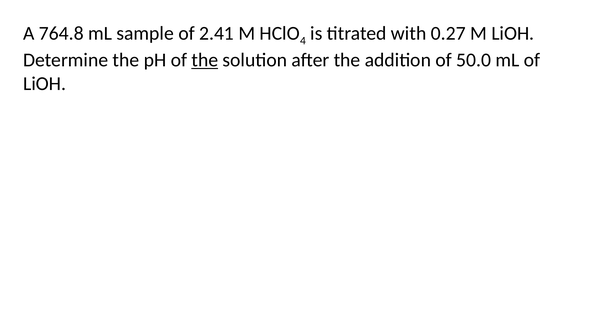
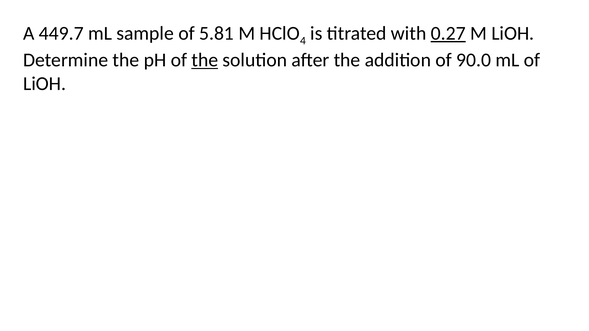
764.8: 764.8 -> 449.7
2.41: 2.41 -> 5.81
0.27 underline: none -> present
50.0: 50.0 -> 90.0
